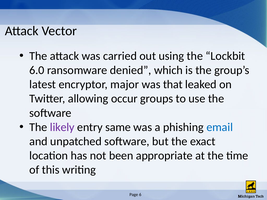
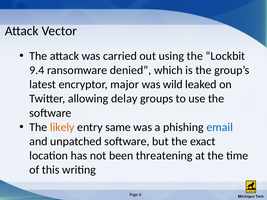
6.0: 6.0 -> 9.4
that: that -> wild
occur: occur -> delay
likely colour: purple -> orange
appropriate: appropriate -> threatening
